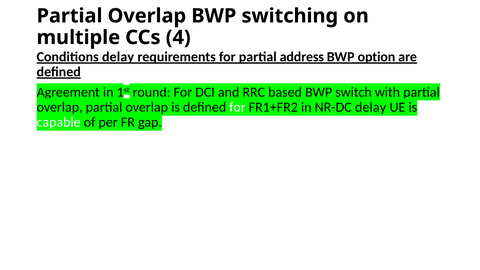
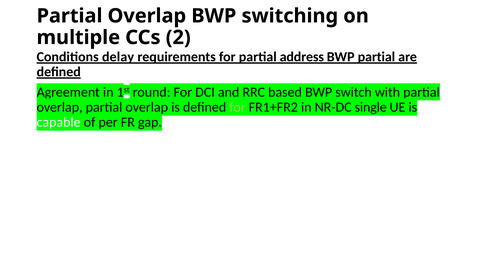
4: 4 -> 2
BWP option: option -> partial
for at (237, 107) colour: white -> light green
NR-DC delay: delay -> single
